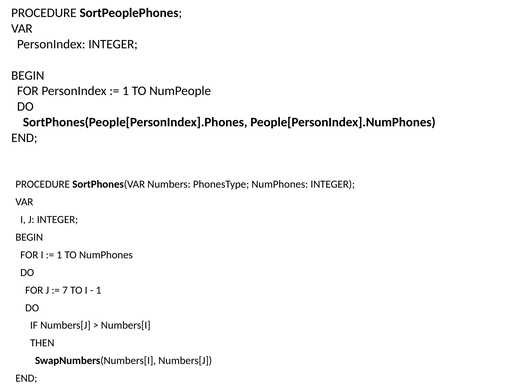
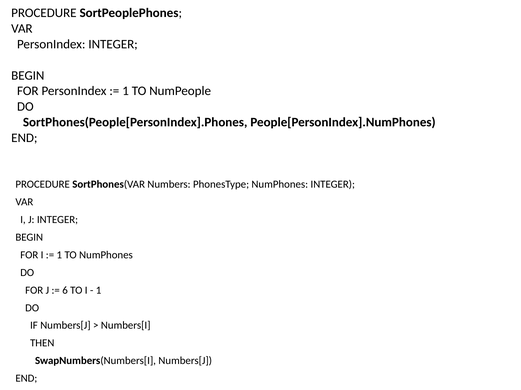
7: 7 -> 6
